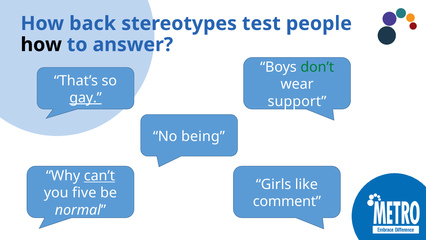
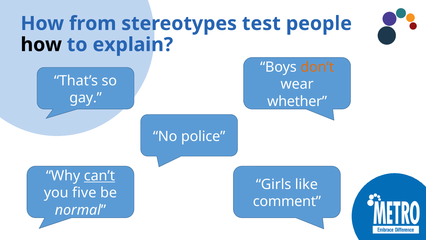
back: back -> from
answer: answer -> explain
don’t colour: green -> orange
gay underline: present -> none
support: support -> whether
being: being -> police
